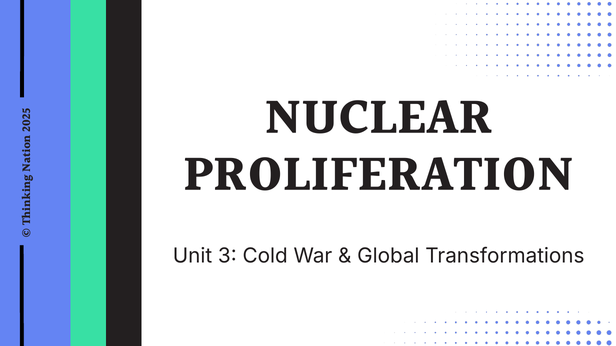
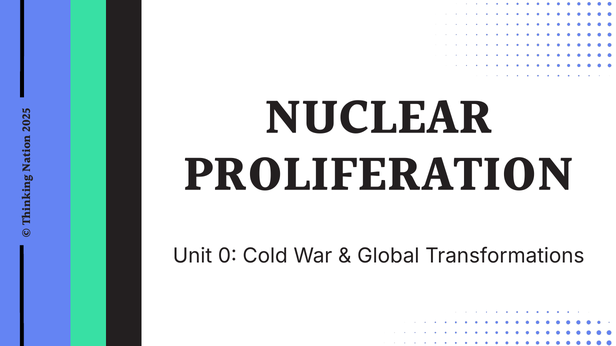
Unit 3: 3 -> 0
